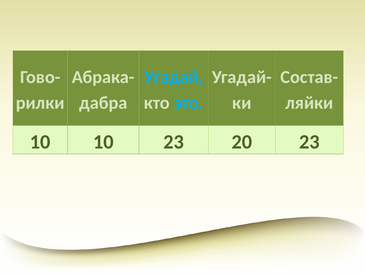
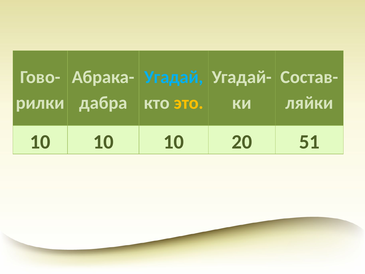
это colour: light blue -> yellow
10 10 23: 23 -> 10
20 23: 23 -> 51
